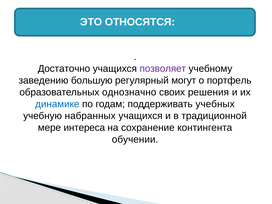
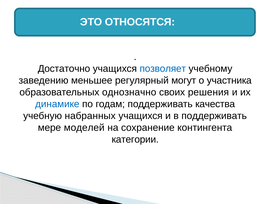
позволяет colour: purple -> blue
большую: большую -> меньшее
портфель: портфель -> участника
учебных: учебных -> качества
в традиционной: традиционной -> поддерживать
интереса: интереса -> моделей
обучении: обучении -> категории
